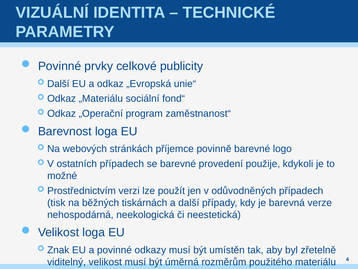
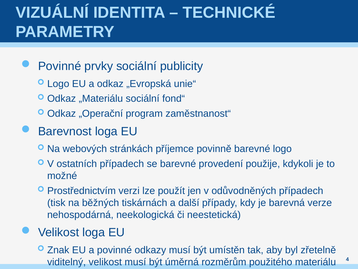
prvky celkové: celkové -> sociální
Další at (58, 84): Další -> Logo
